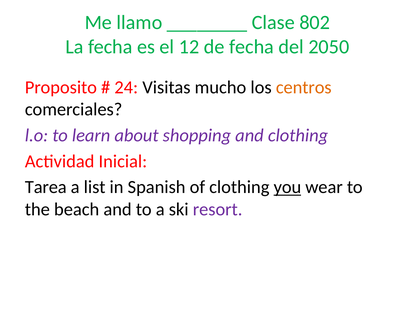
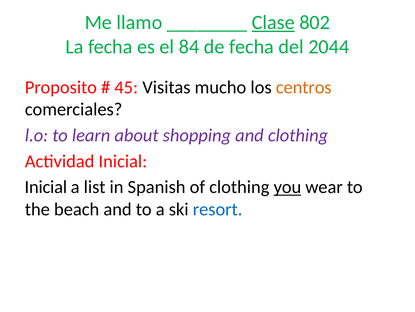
Clase underline: none -> present
12: 12 -> 84
2050: 2050 -> 2044
24: 24 -> 45
Tarea at (46, 187): Tarea -> Inicial
resort colour: purple -> blue
